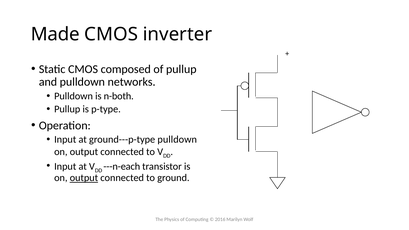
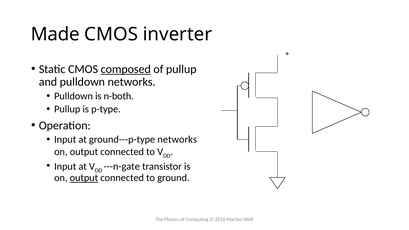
composed underline: none -> present
ground---p-type pulldown: pulldown -> networks
---n-each: ---n-each -> ---n-gate
